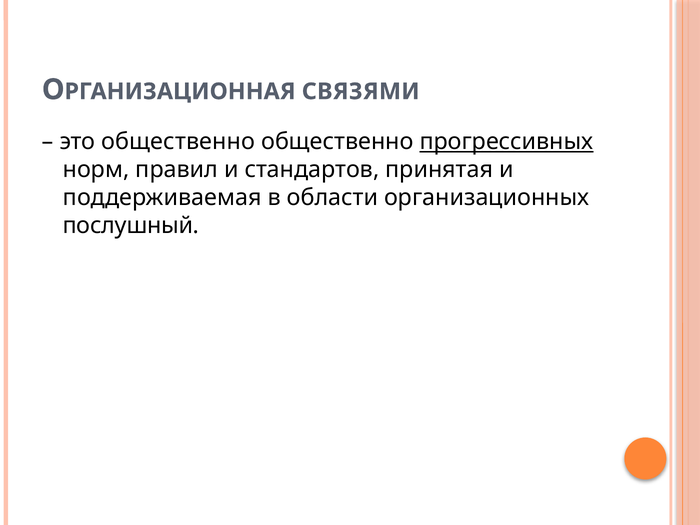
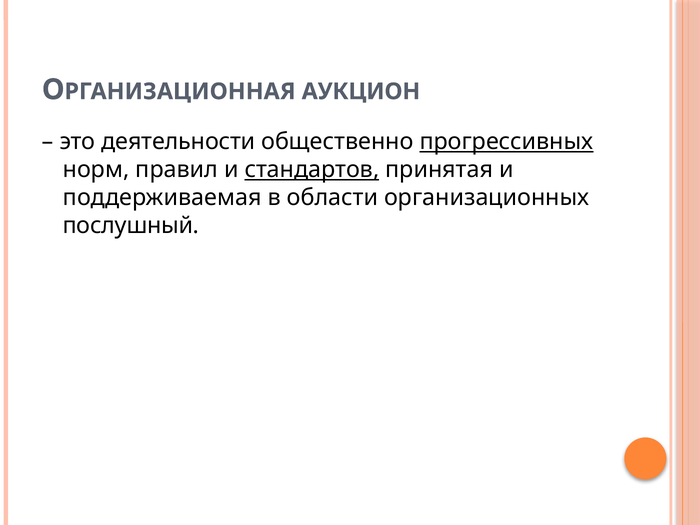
СВЯЗЯМИ: СВЯЗЯМИ -> АУКЦИОН
это общественно: общественно -> деятельности
стандартов underline: none -> present
